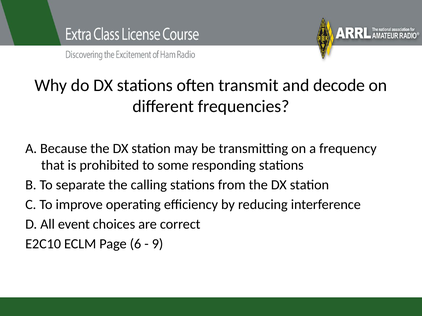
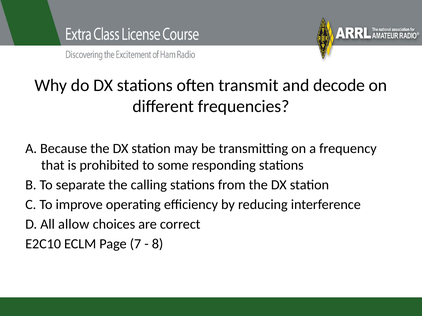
event: event -> allow
6: 6 -> 7
9: 9 -> 8
